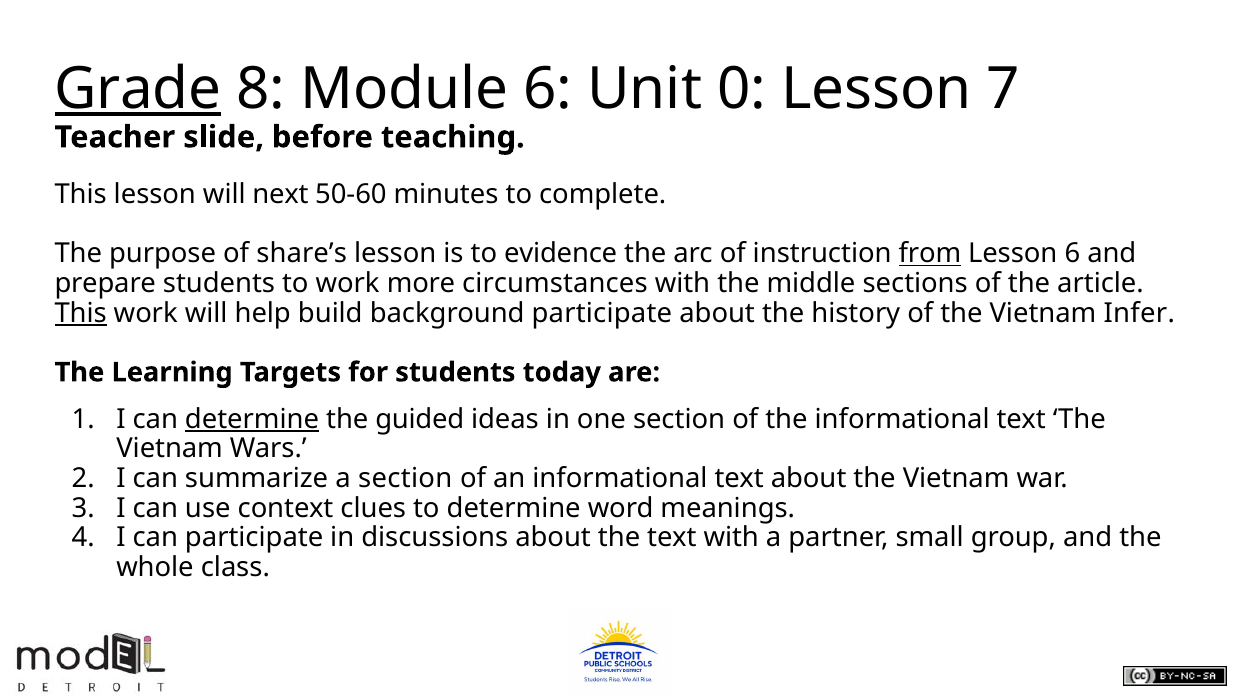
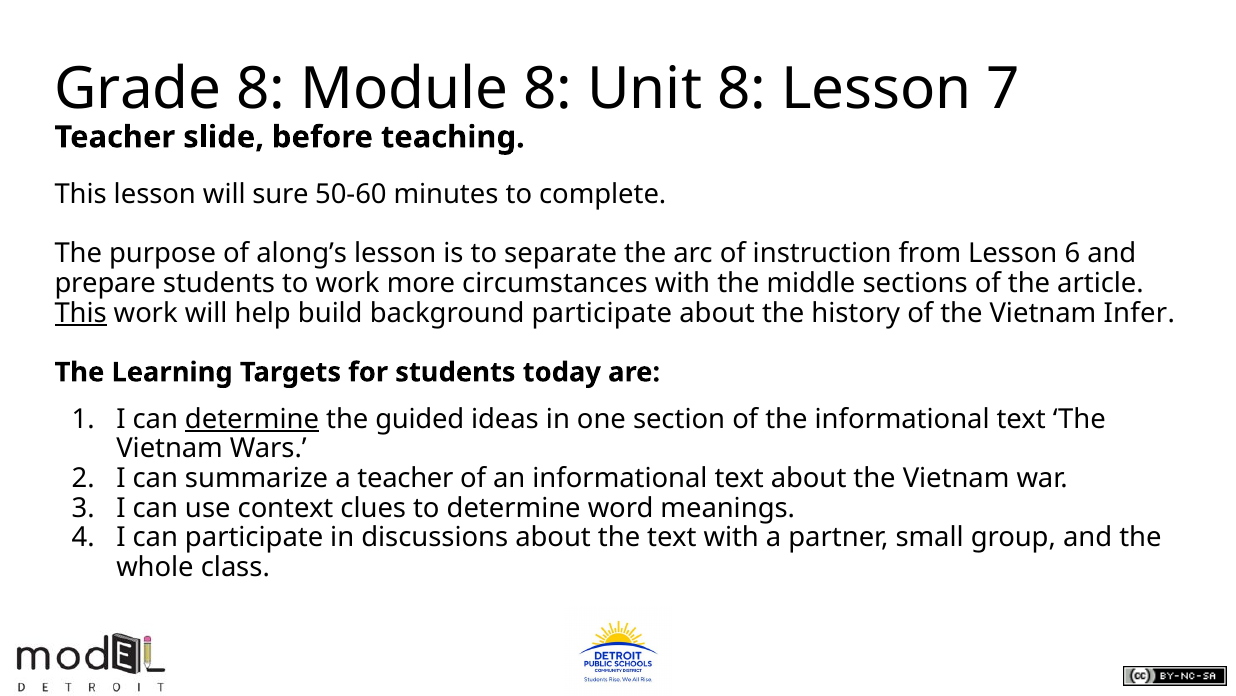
Grade underline: present -> none
Module 6: 6 -> 8
Unit 0: 0 -> 8
next: next -> sure
share’s: share’s -> along’s
evidence: evidence -> separate
from underline: present -> none
a section: section -> teacher
